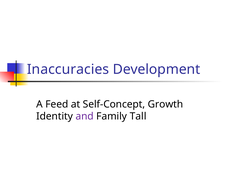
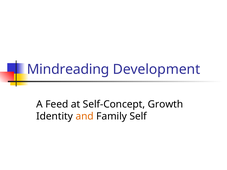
Inaccuracies: Inaccuracies -> Mindreading
and colour: purple -> orange
Tall: Tall -> Self
